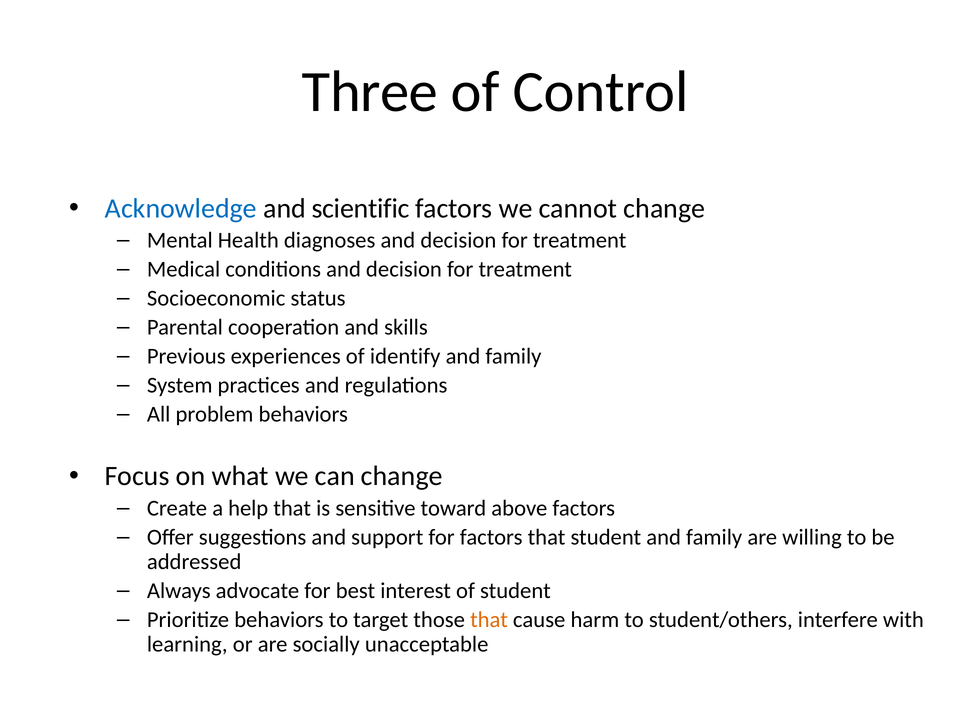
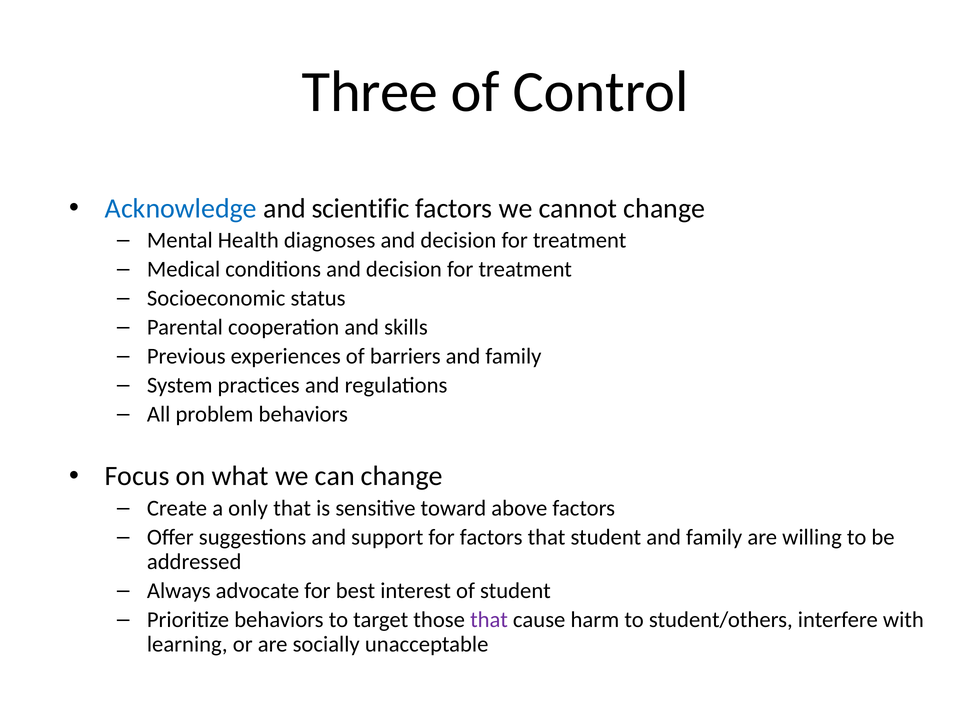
identify: identify -> barriers
help: help -> only
that at (489, 620) colour: orange -> purple
